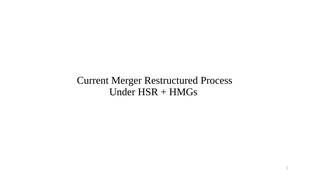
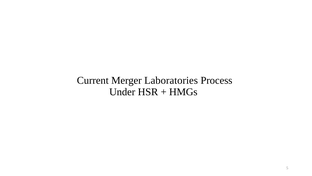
Restructured: Restructured -> Laboratories
